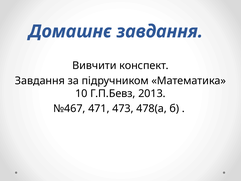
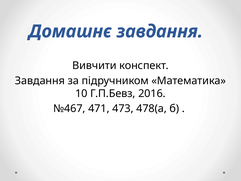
2013: 2013 -> 2016
